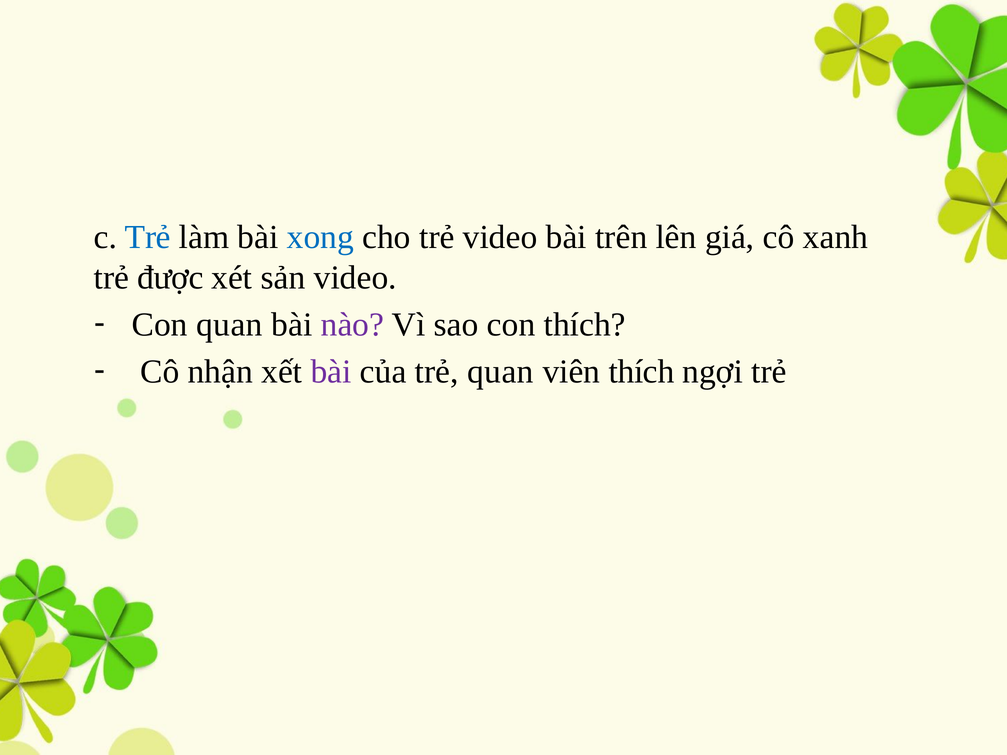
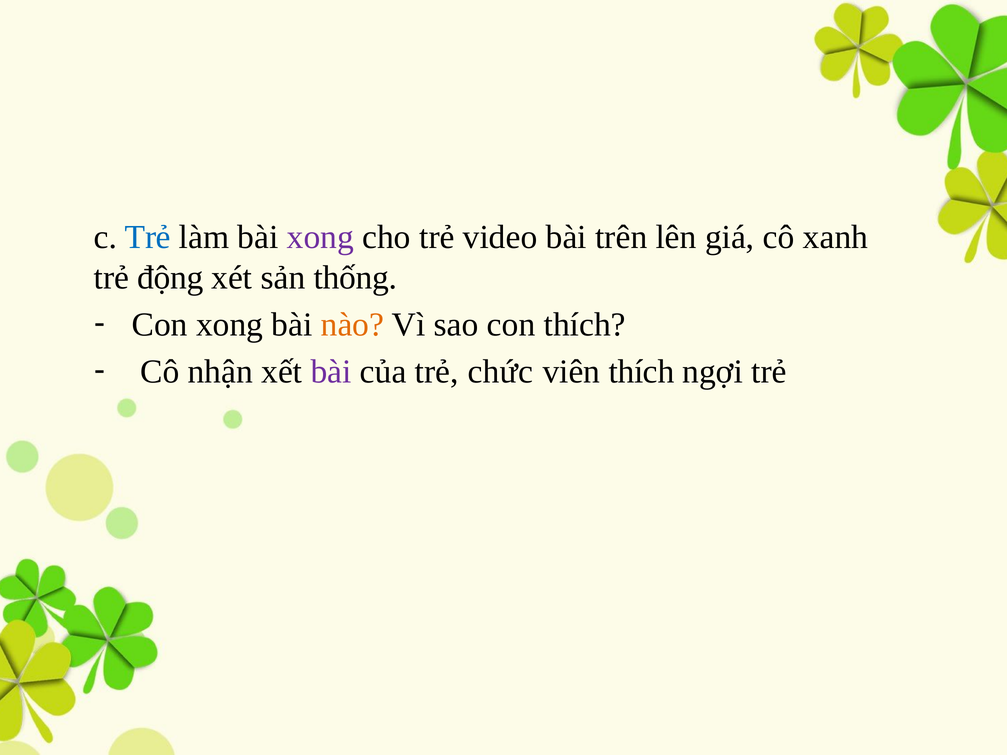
xong at (320, 237) colour: blue -> purple
được: được -> động
sản video: video -> thống
Con quan: quan -> xong
nào colour: purple -> orange
trẻ quan: quan -> chức
